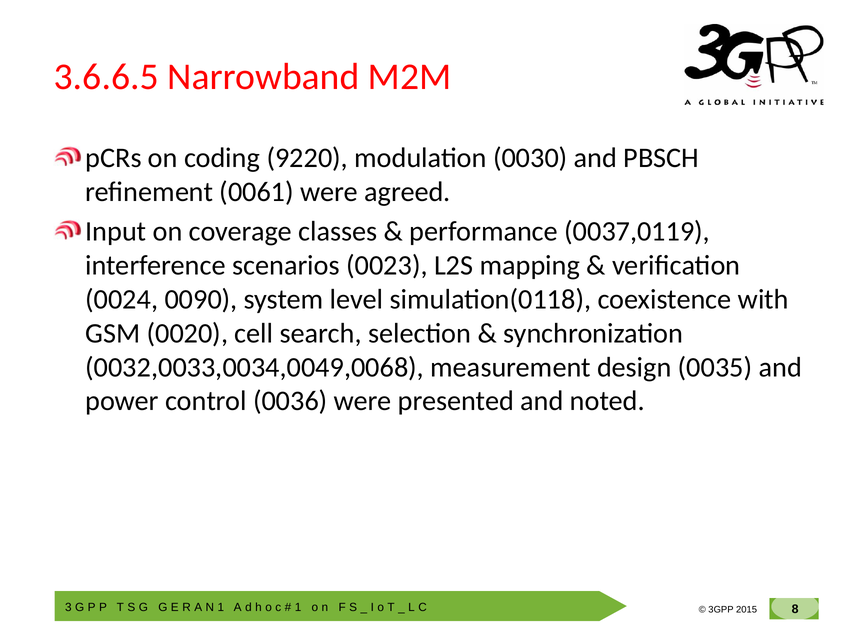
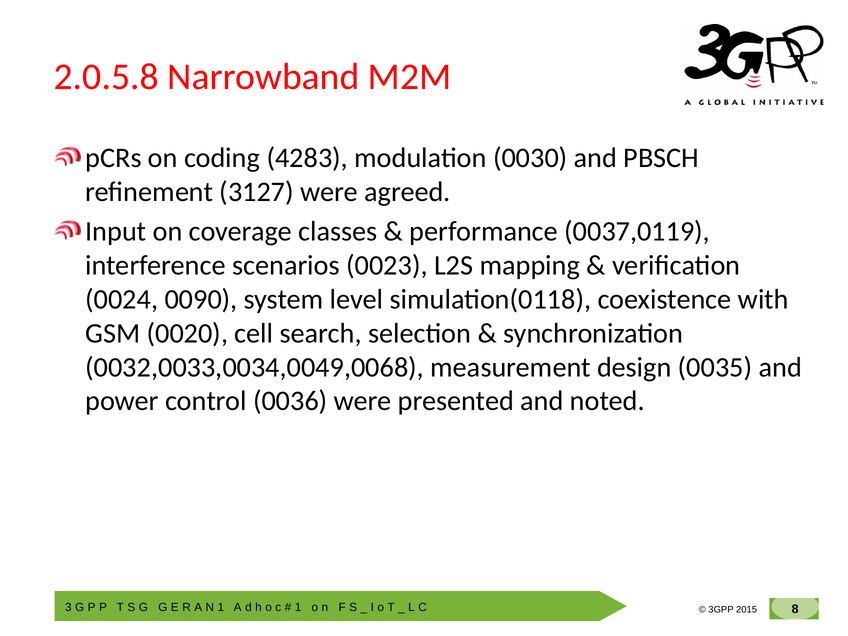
3.6.6.5: 3.6.6.5 -> 2.0.5.8
9220: 9220 -> 4283
0061: 0061 -> 3127
